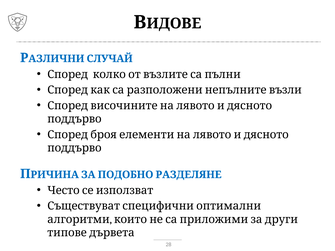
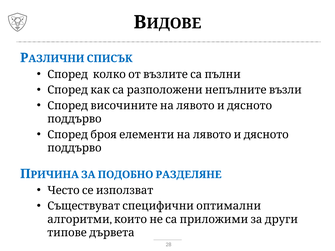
СЛУЧАЙ: СЛУЧАЙ -> СПИСЪК
